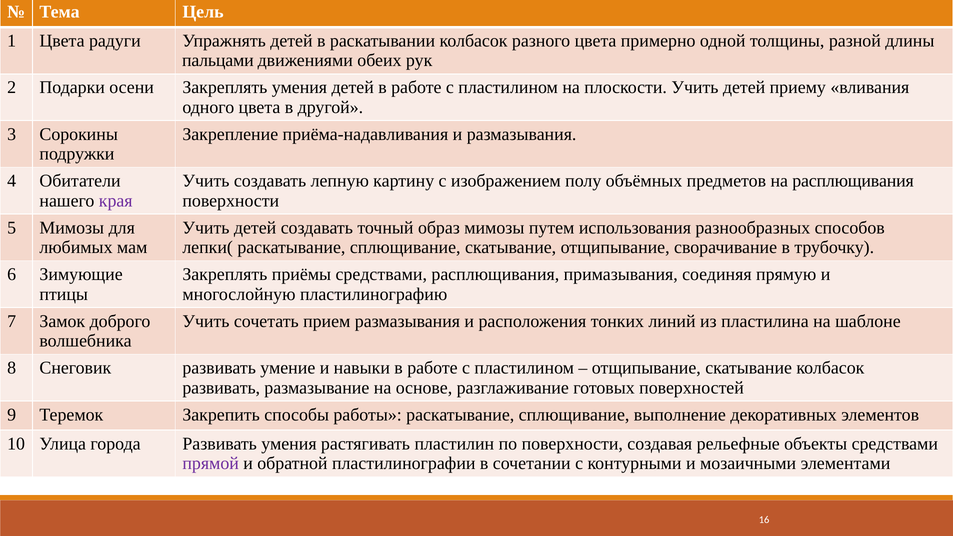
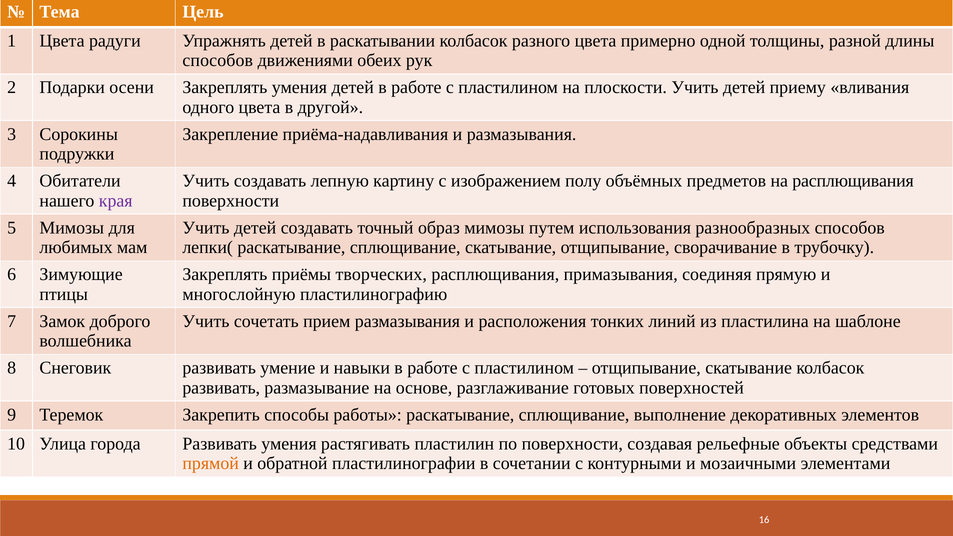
пальцами at (218, 61): пальцами -> способов
приёмы средствами: средствами -> творческих
прямой colour: purple -> orange
